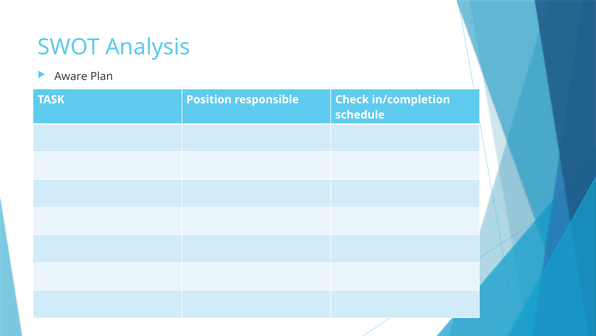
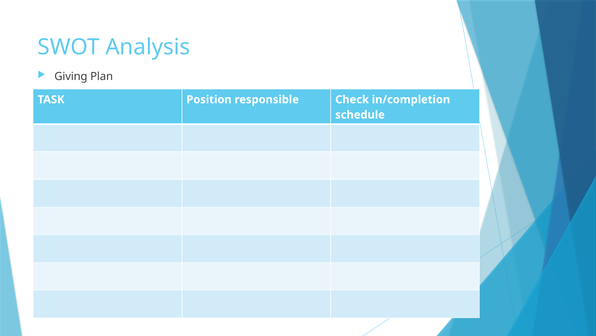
Aware: Aware -> Giving
